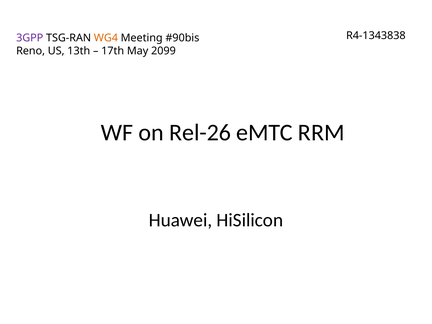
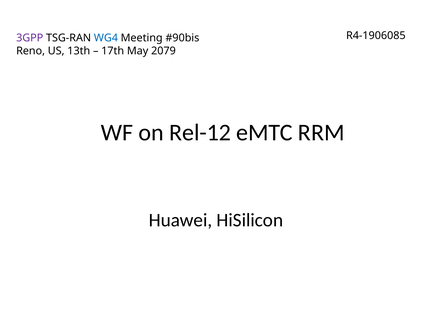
R4-1343838: R4-1343838 -> R4-1906085
WG4 colour: orange -> blue
2099: 2099 -> 2079
Rel-26: Rel-26 -> Rel-12
